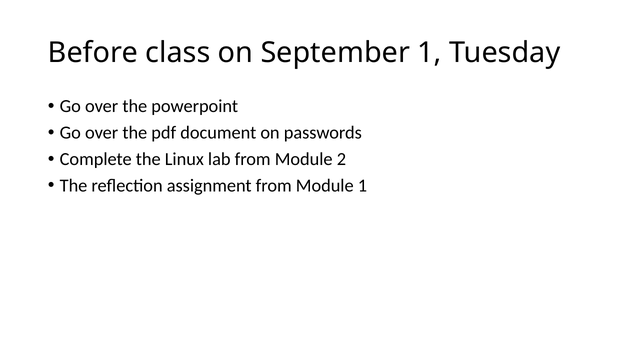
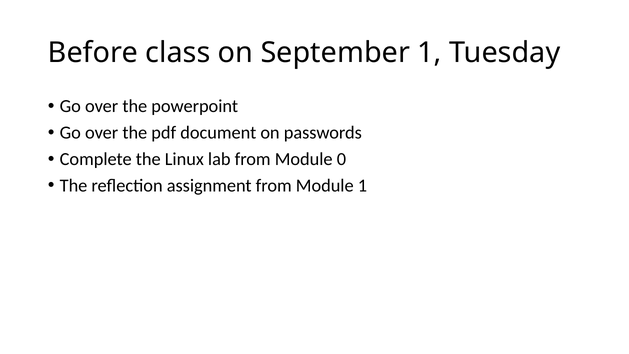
2: 2 -> 0
